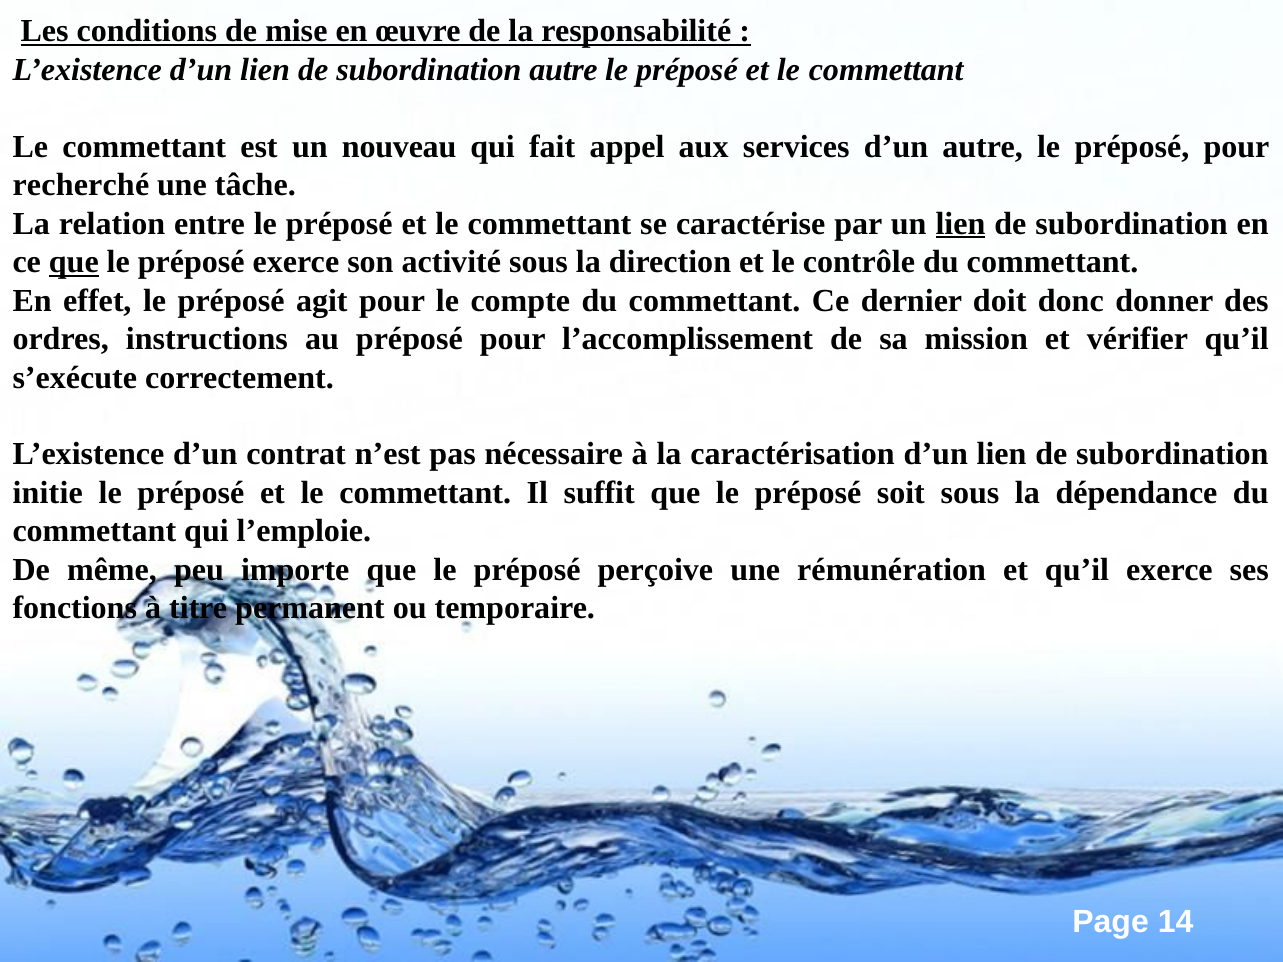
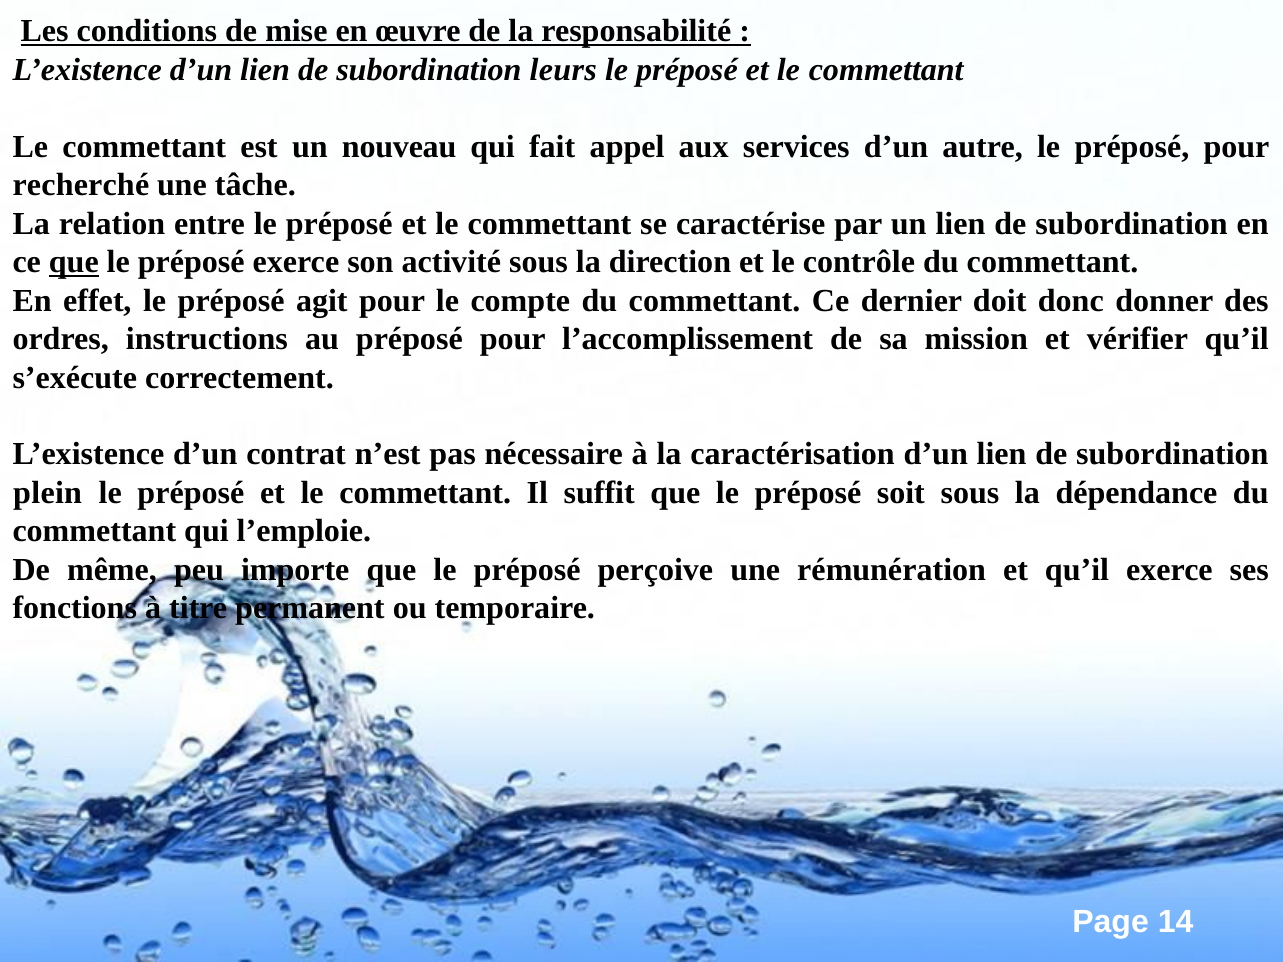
subordination autre: autre -> leurs
lien at (960, 224) underline: present -> none
initie: initie -> plein
